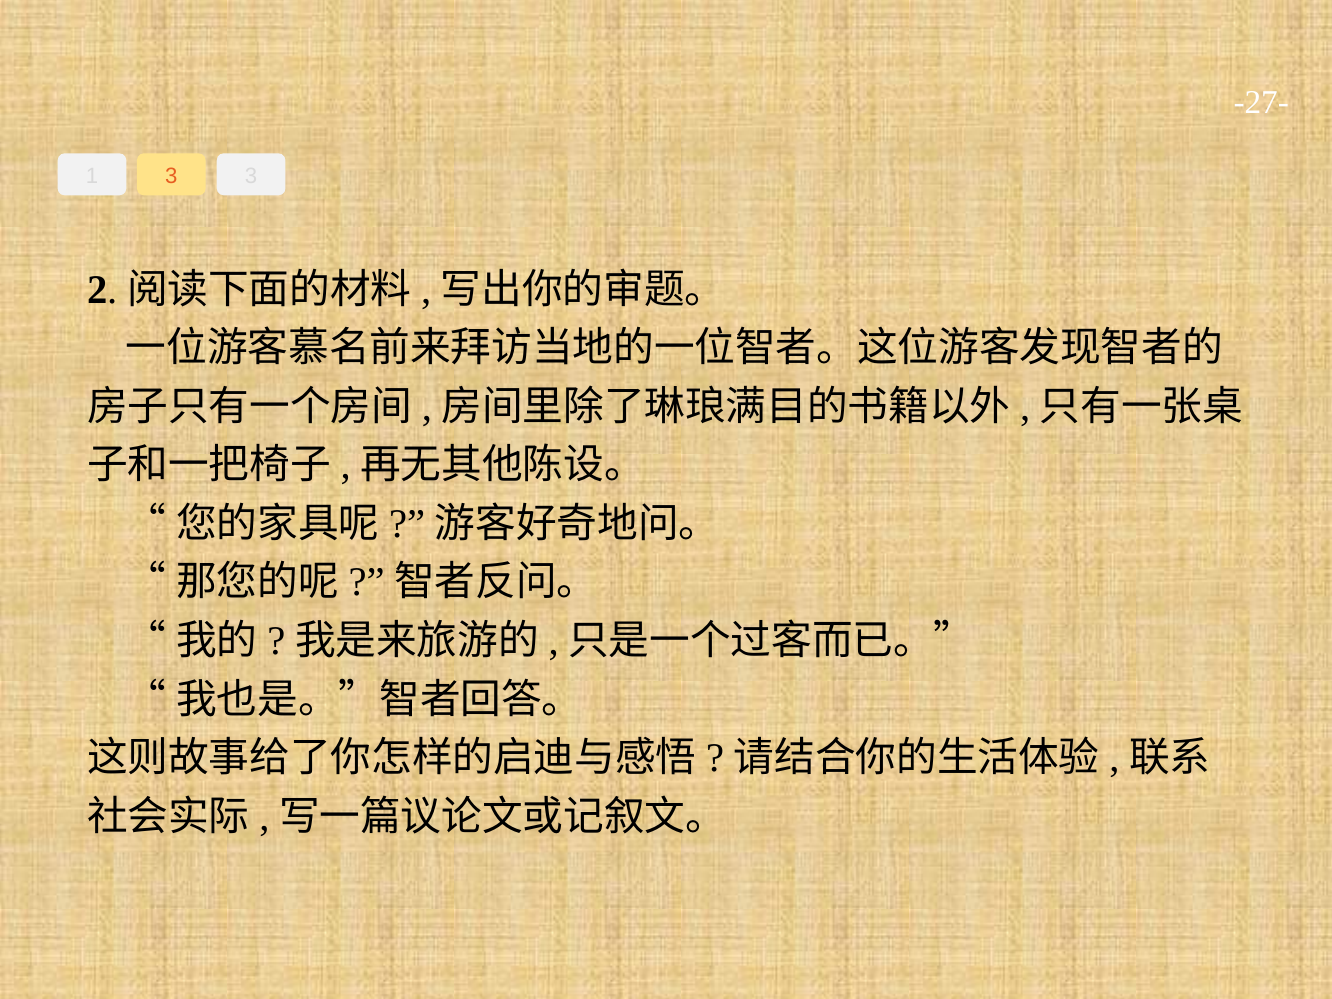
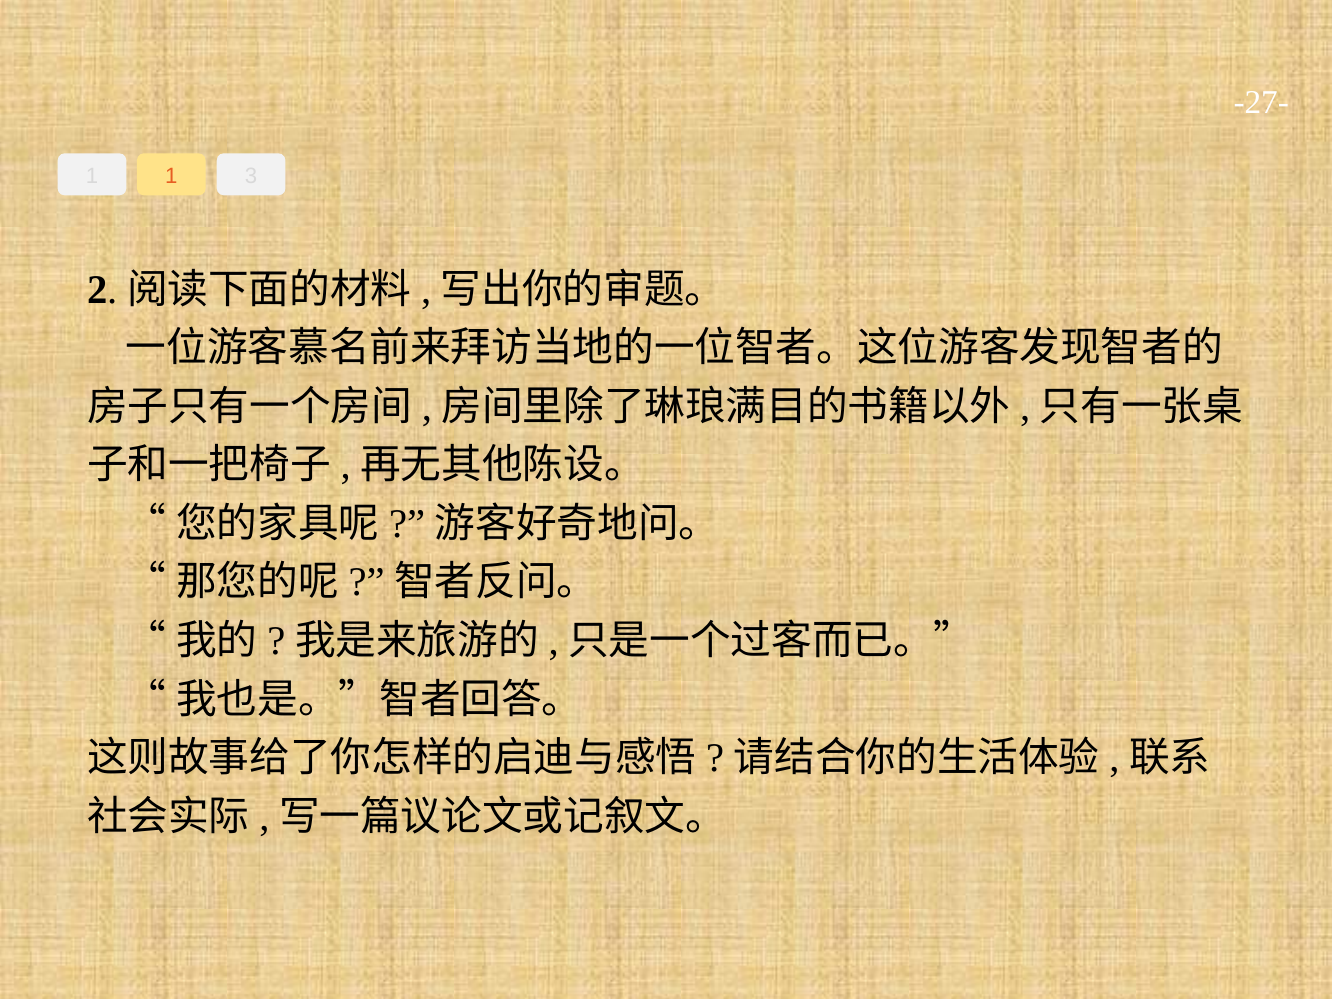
1 3: 3 -> 1
